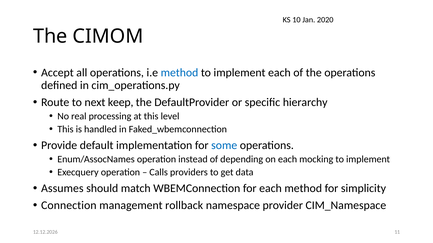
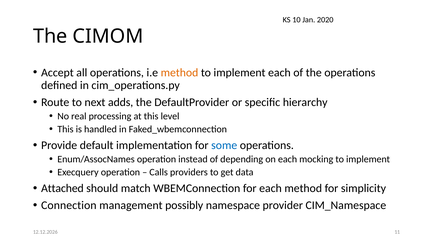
method at (179, 73) colour: blue -> orange
keep: keep -> adds
Assumes: Assumes -> Attached
rollback: rollback -> possibly
